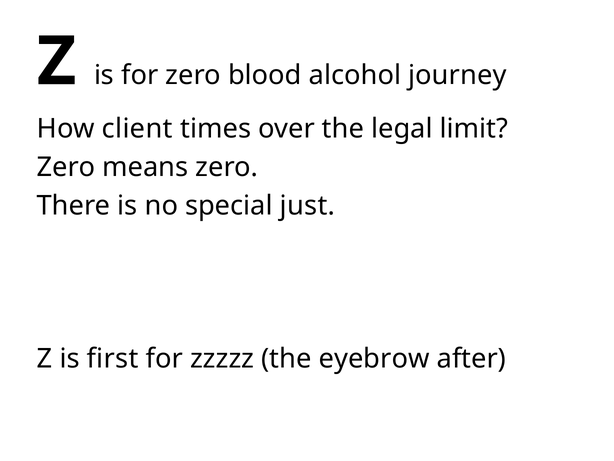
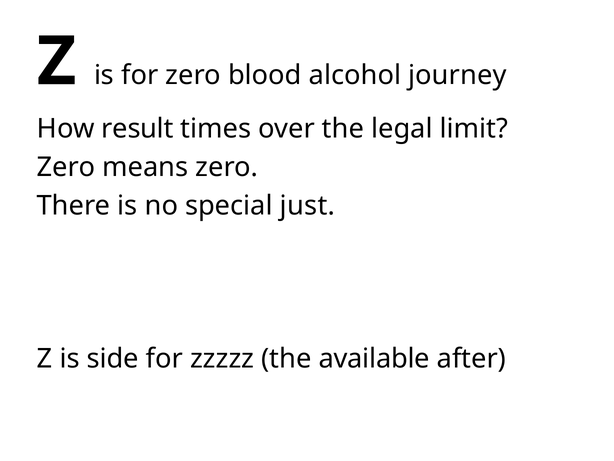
client: client -> result
first: first -> side
eyebrow: eyebrow -> available
